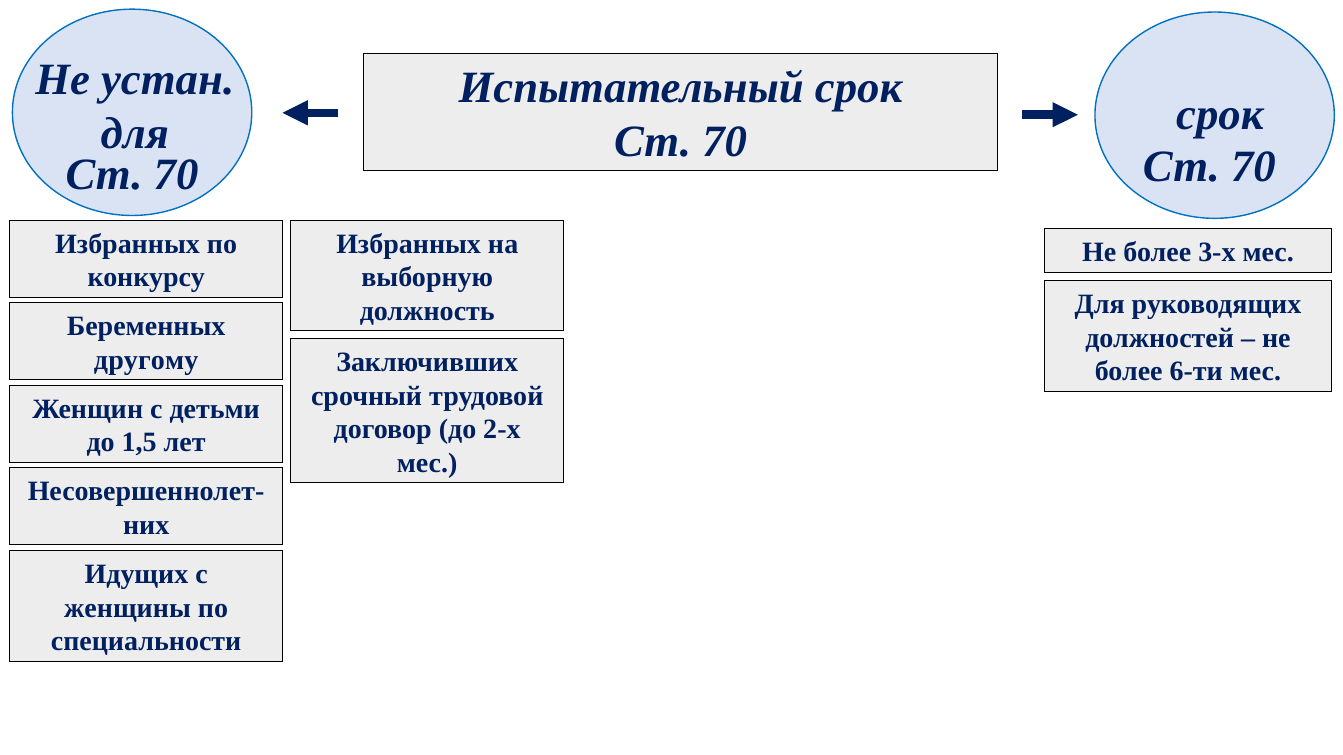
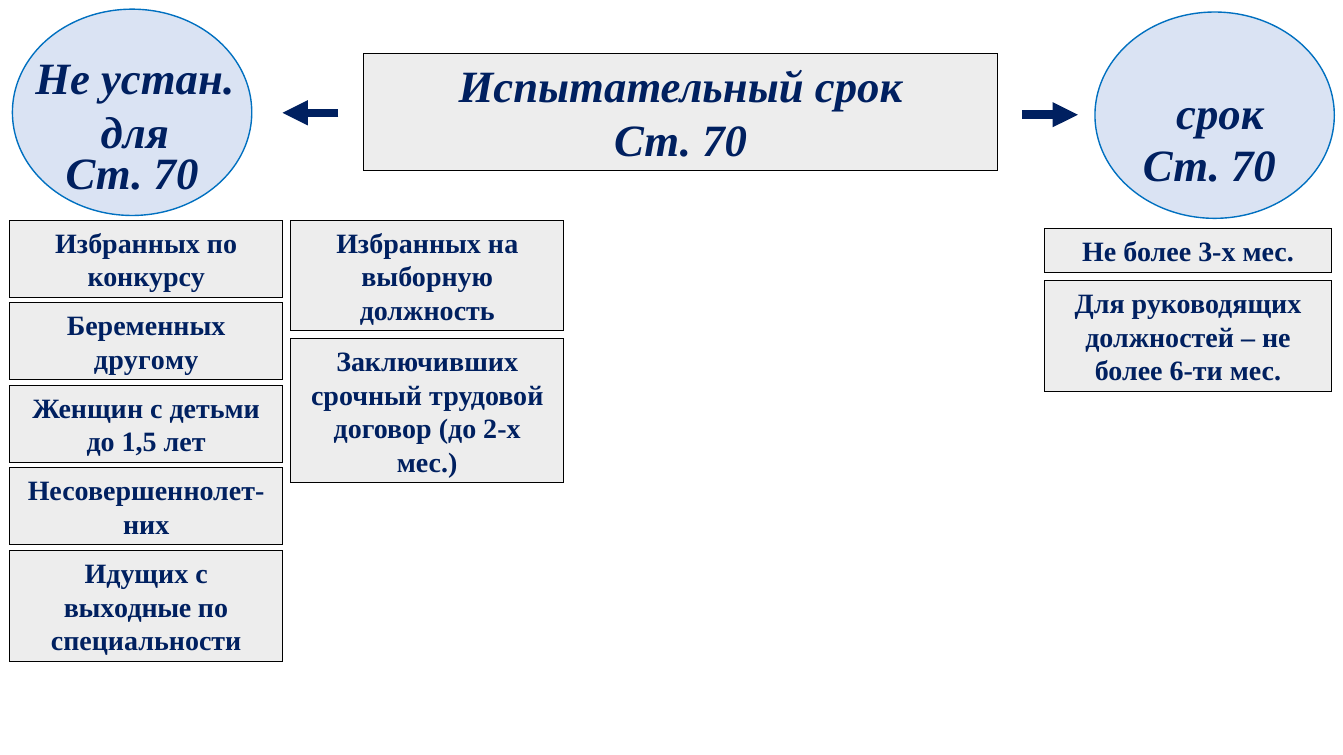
женщины: женщины -> выходные
